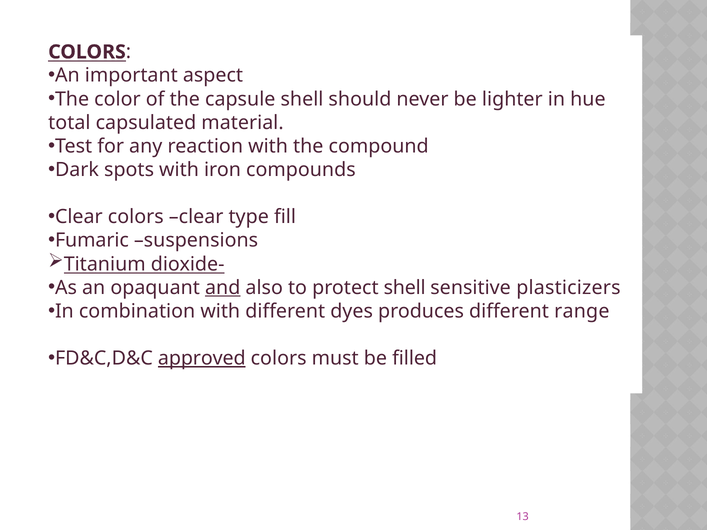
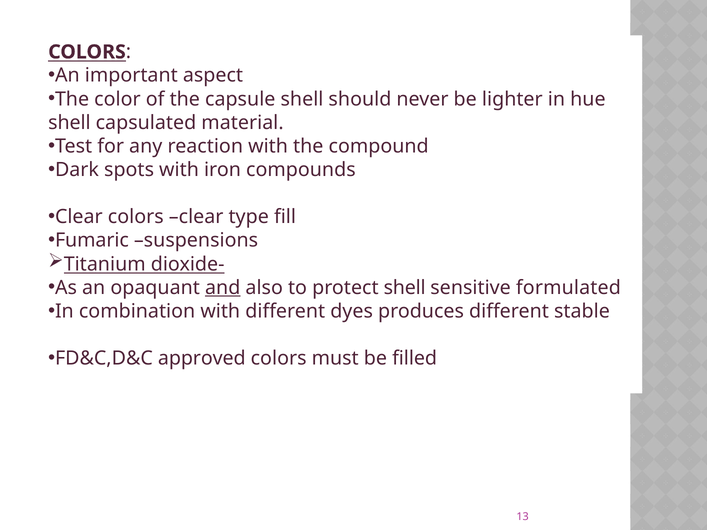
total at (69, 123): total -> shell
plasticizers: plasticizers -> formulated
range: range -> stable
approved underline: present -> none
